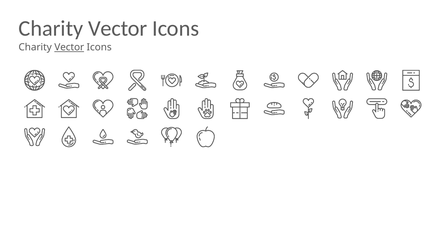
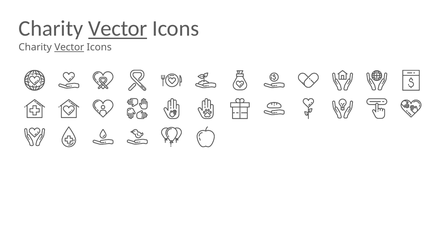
Vector at (118, 29) underline: none -> present
